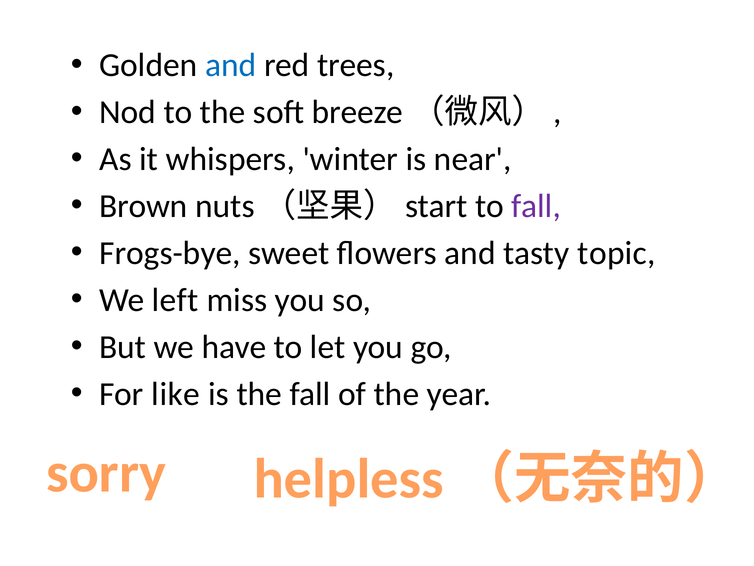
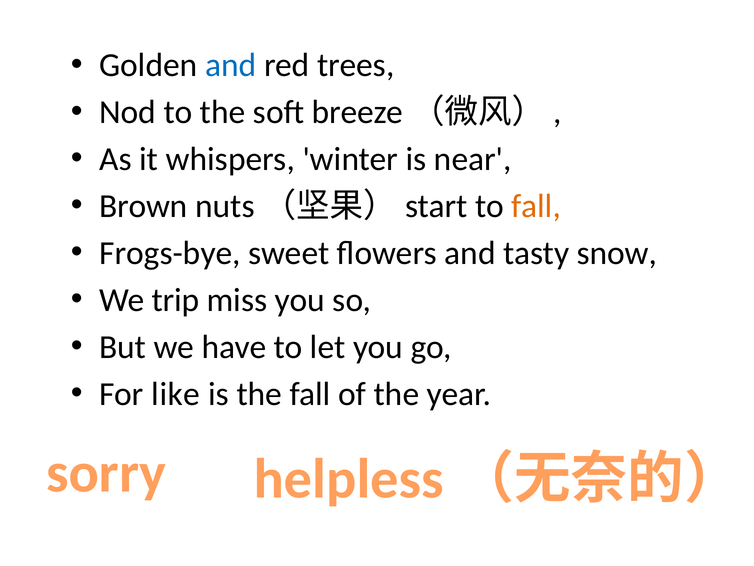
fall at (536, 206) colour: purple -> orange
topic: topic -> snow
left: left -> trip
